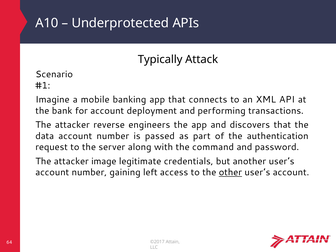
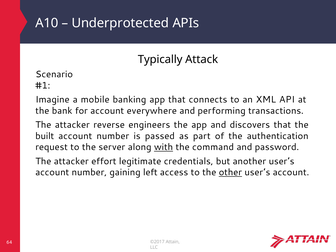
deployment: deployment -> everywhere
data: data -> built
with underline: none -> present
image: image -> effort
